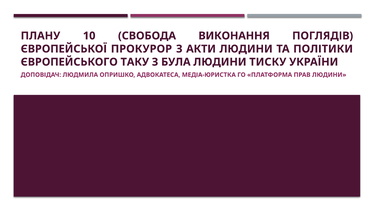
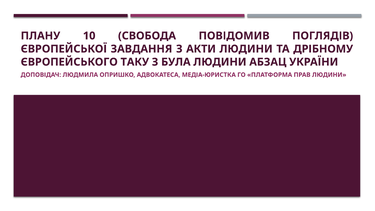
ВИКОНАННЯ: ВИКОНАННЯ -> ПОВІДОМИВ
ПРОКУРОР: ПРОКУРОР -> ЗАВДАННЯ
ПОЛІТИКИ: ПОЛІТИКИ -> ДРІБНОМУ
ТИСКУ: ТИСКУ -> АБЗАЦ
